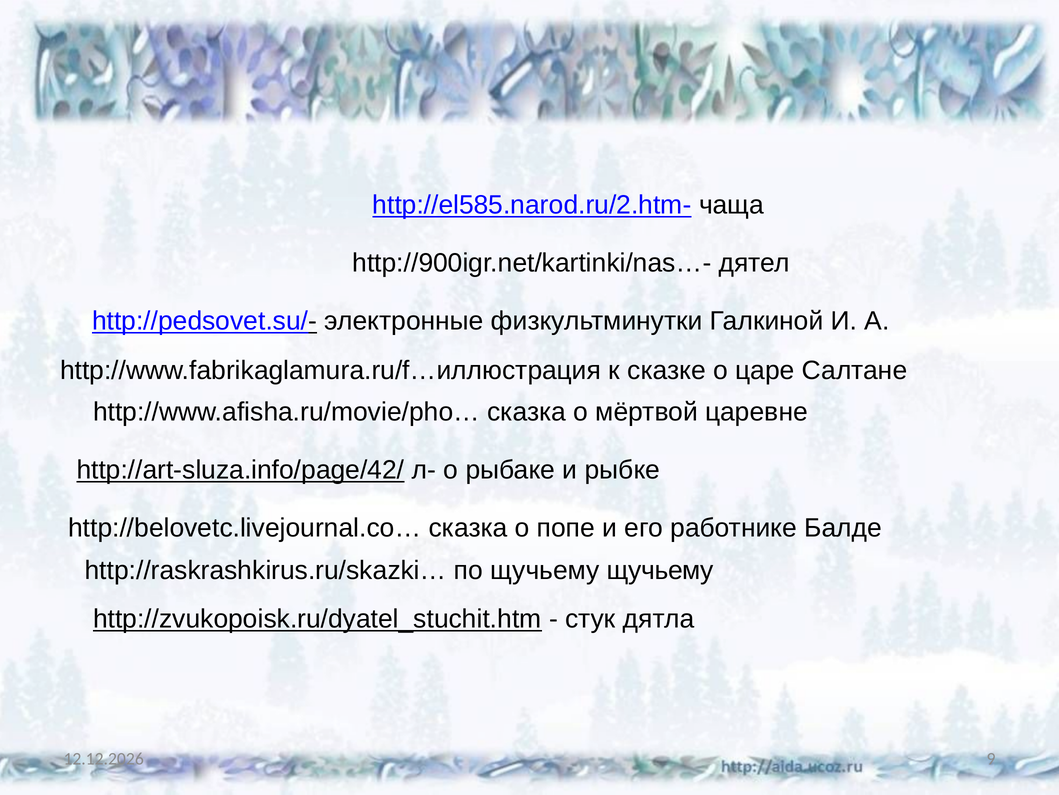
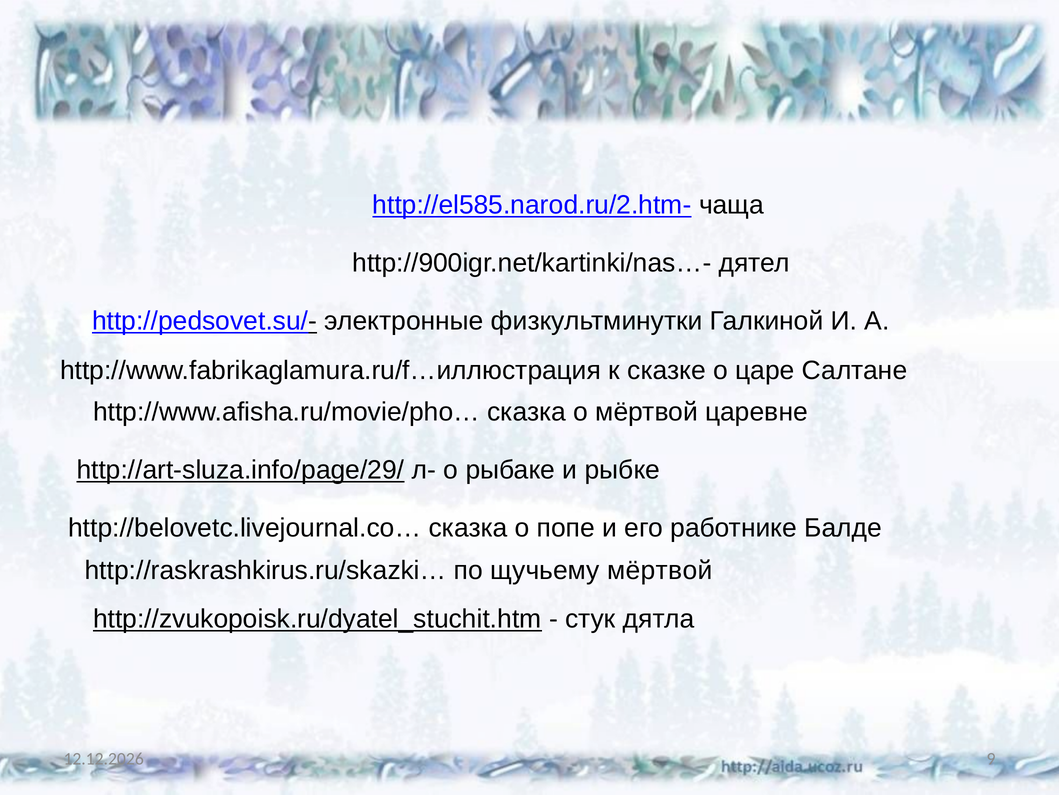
http://art-sluza.info/page/42/: http://art-sluza.info/page/42/ -> http://art-sluza.info/page/29/
щучьему щучьему: щучьему -> мёртвой
